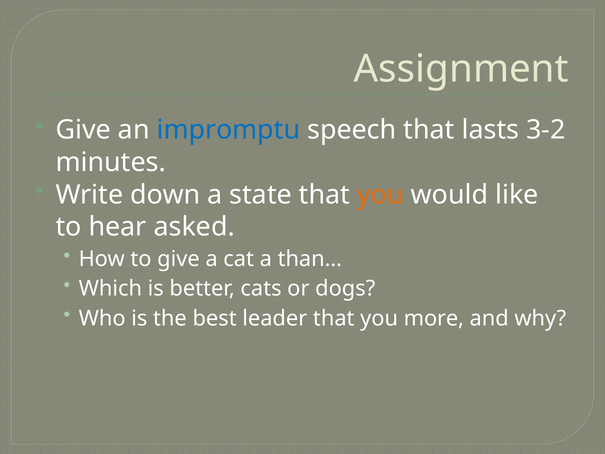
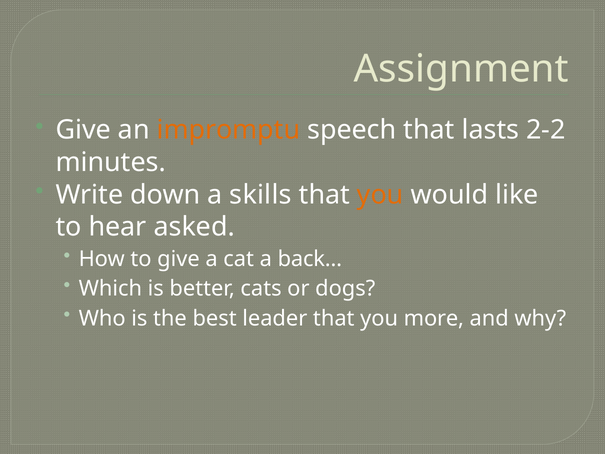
impromptu colour: blue -> orange
3-2: 3-2 -> 2-2
state: state -> skills
than…: than… -> back…
